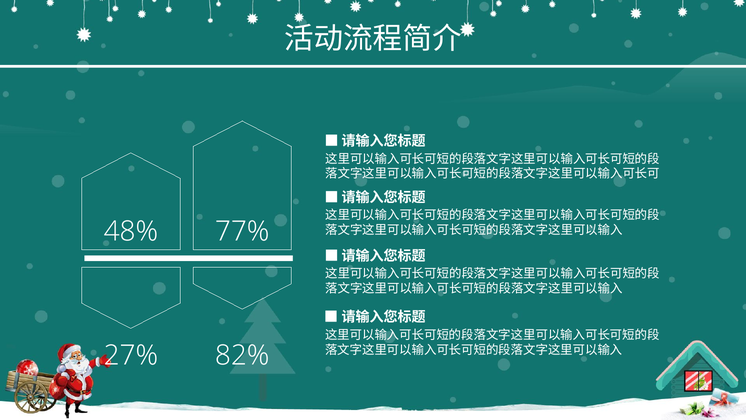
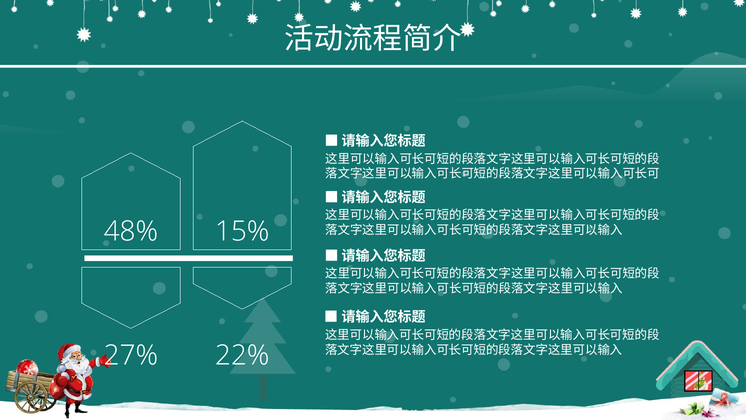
77%: 77% -> 15%
82%: 82% -> 22%
